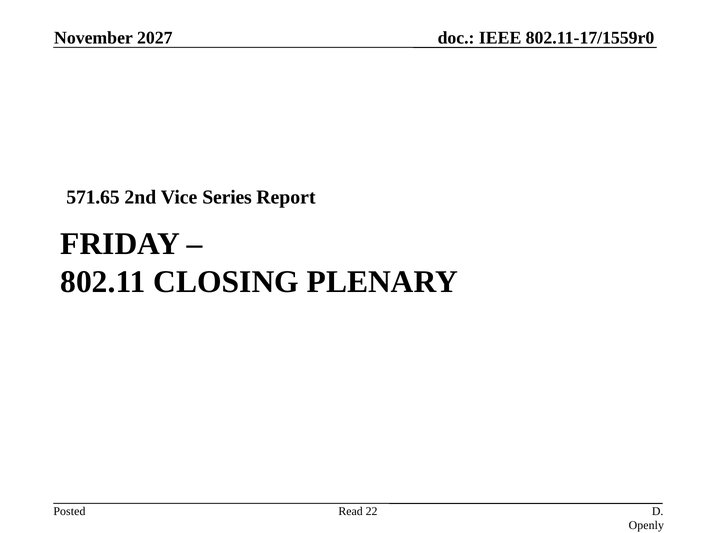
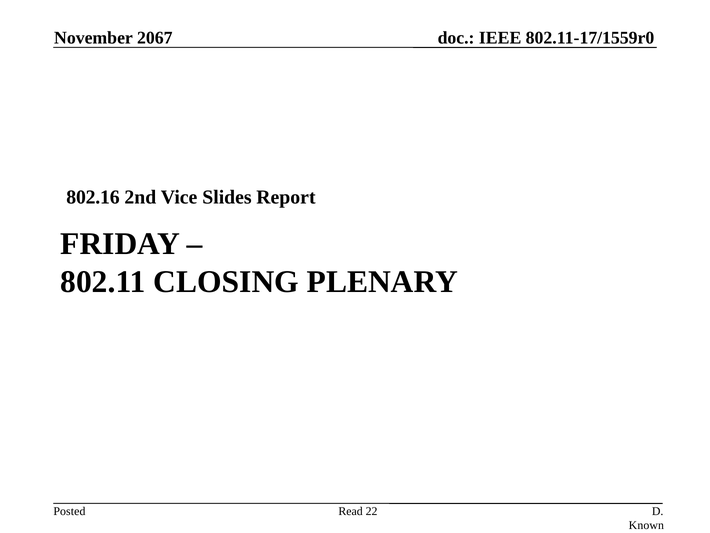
2027: 2027 -> 2067
571.65: 571.65 -> 802.16
Series: Series -> Slides
Openly: Openly -> Known
